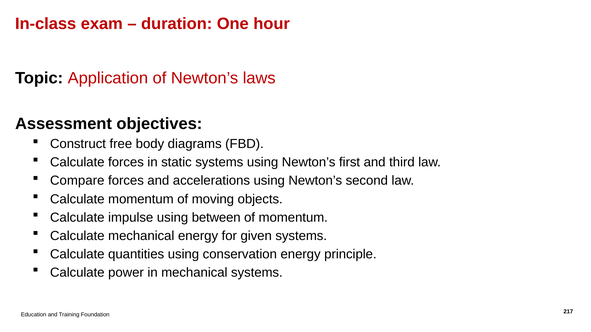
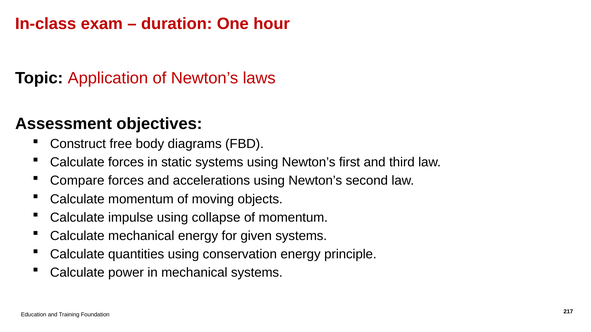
between: between -> collapse
